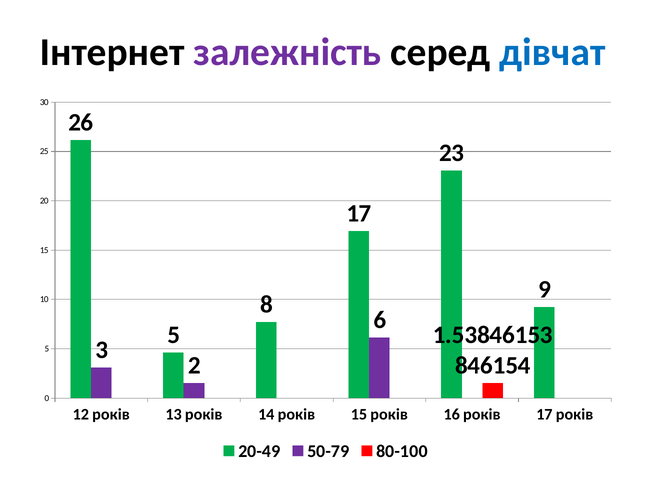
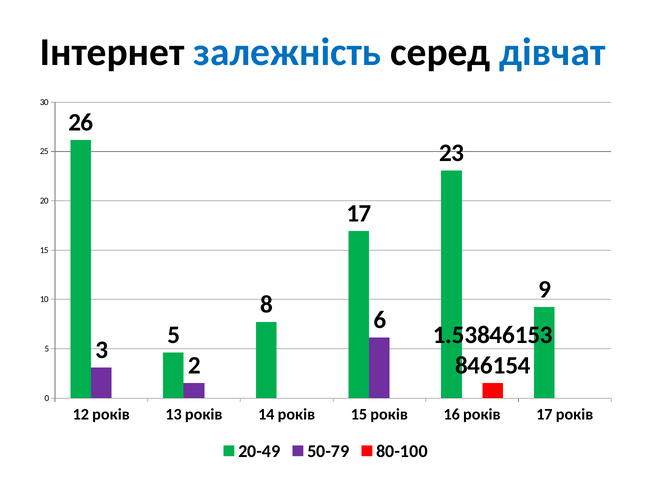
залежність colour: purple -> blue
